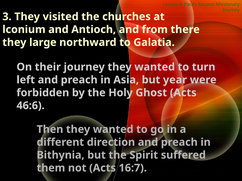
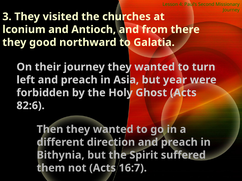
large: large -> good
46:6: 46:6 -> 82:6
